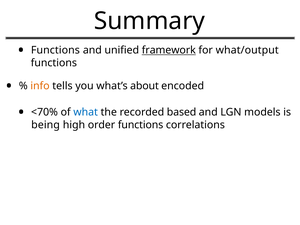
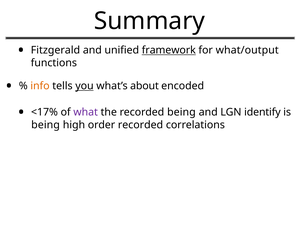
Functions at (55, 50): Functions -> Fitzgerald
you underline: none -> present
<70%: <70% -> <17%
what colour: blue -> purple
recorded based: based -> being
models: models -> identify
order functions: functions -> recorded
